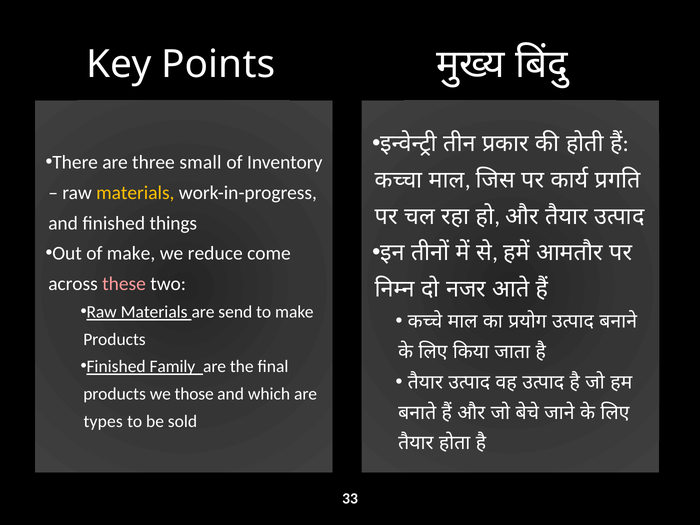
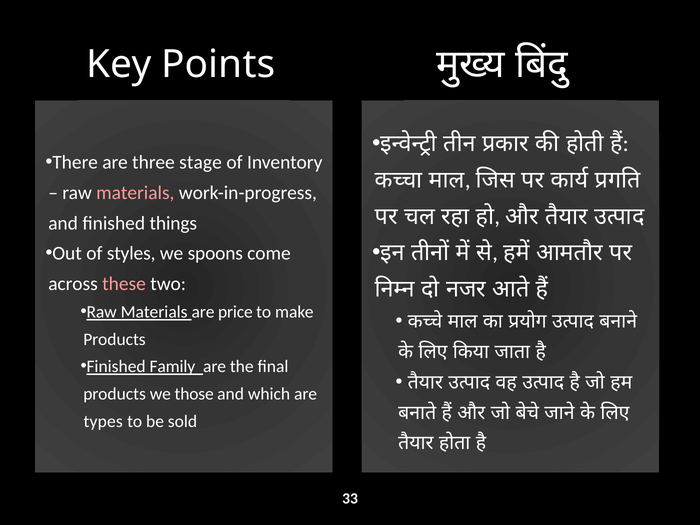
small: small -> stage
materials at (135, 193) colour: yellow -> pink
of make: make -> styles
reduce: reduce -> spoons
send: send -> price
